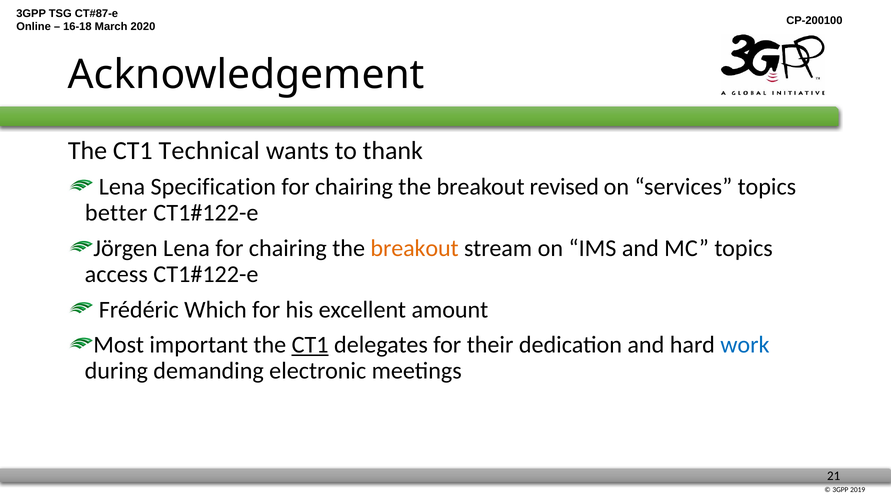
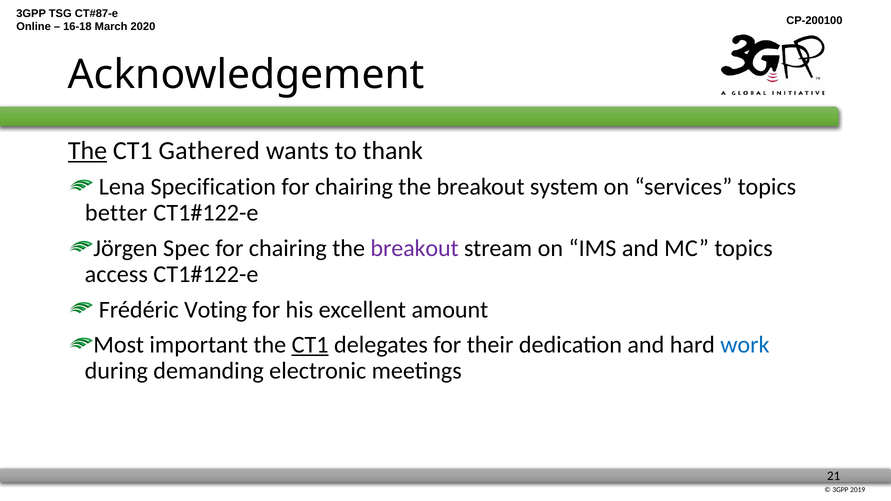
The at (87, 151) underline: none -> present
Technical: Technical -> Gathered
revised: revised -> system
Jörgen Lena: Lena -> Spec
breakout at (415, 248) colour: orange -> purple
Which: Which -> Voting
